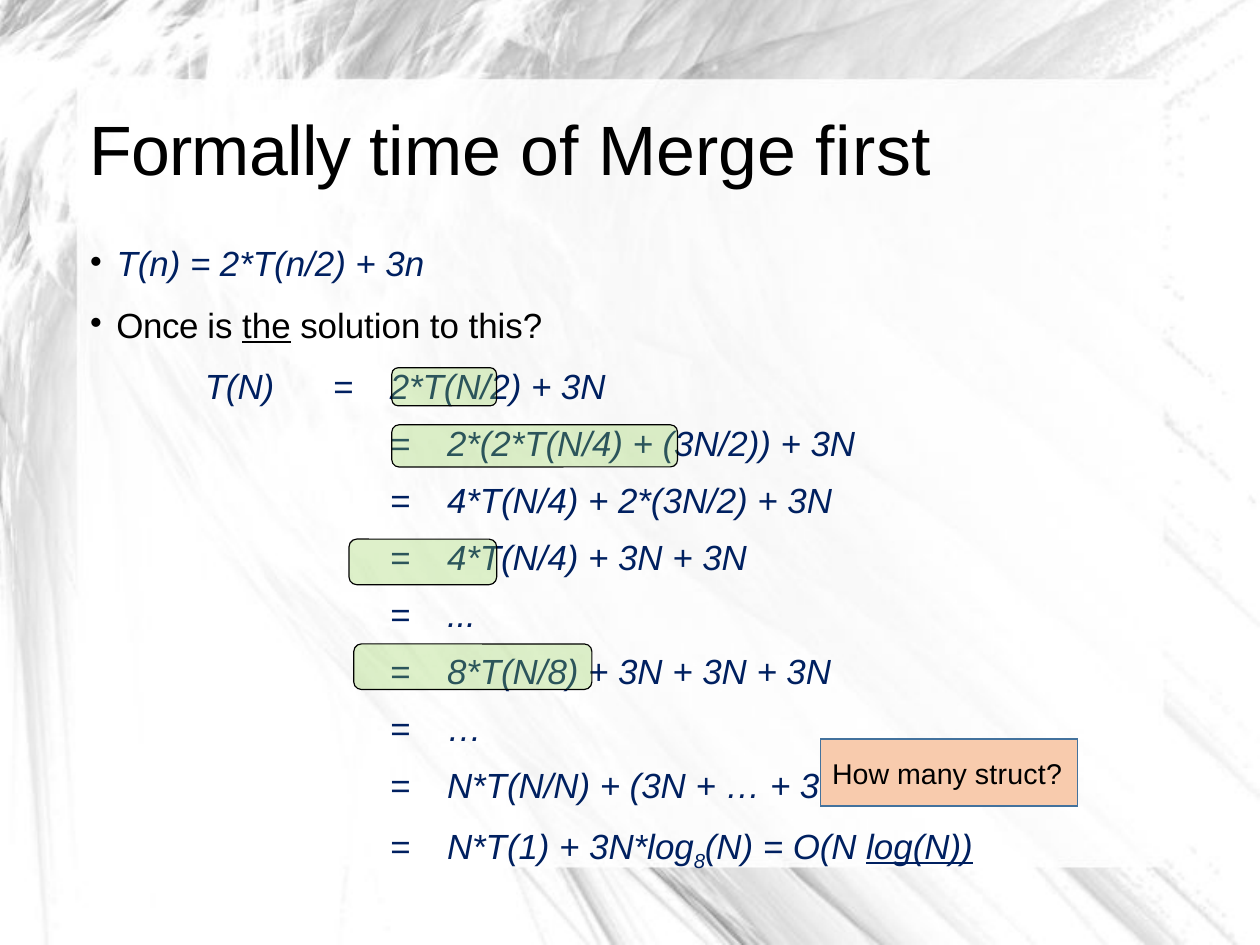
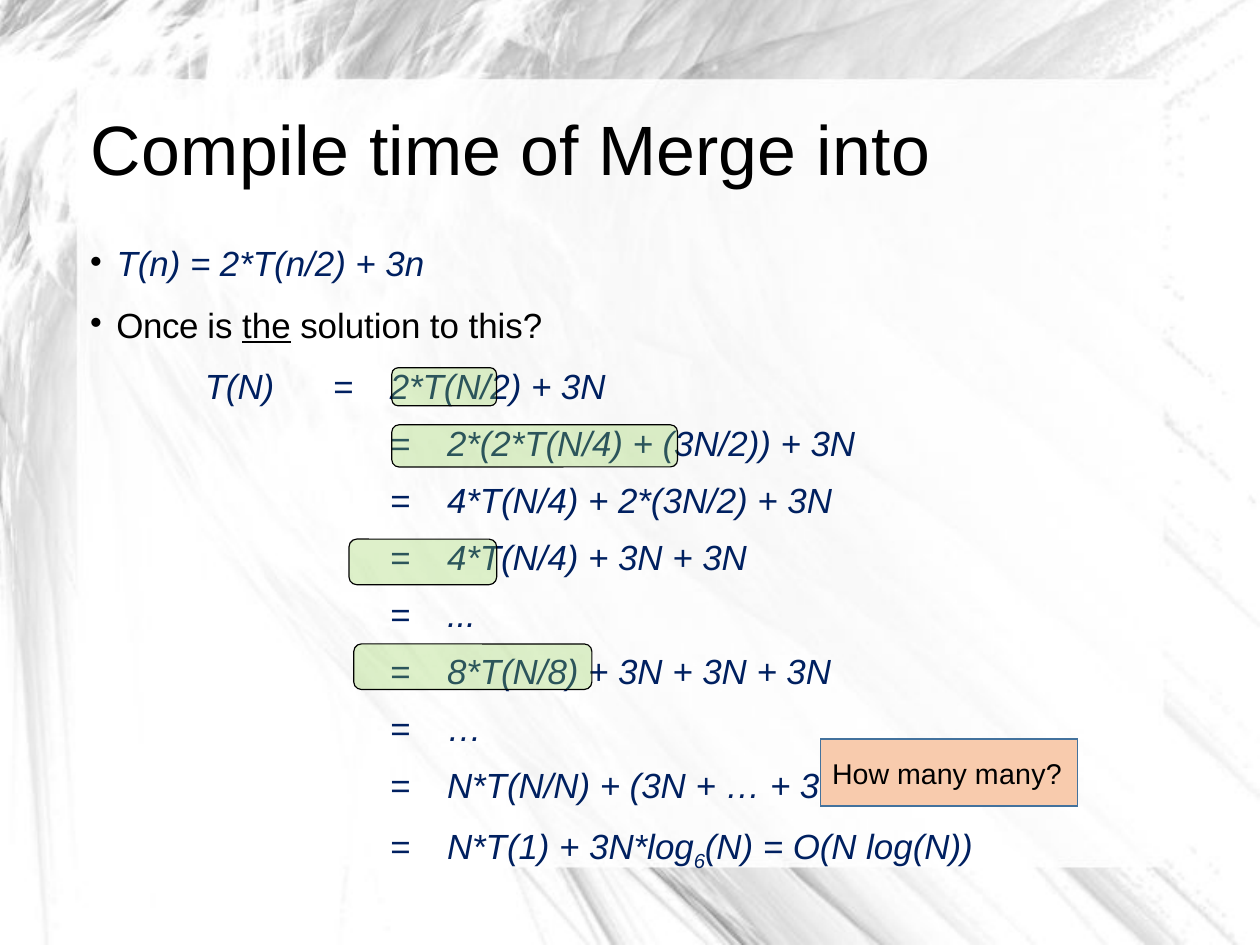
Formally: Formally -> Compile
first: first -> into
many struct: struct -> many
8: 8 -> 6
log(N underline: present -> none
